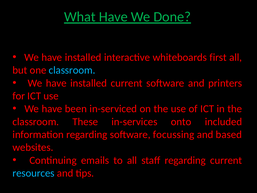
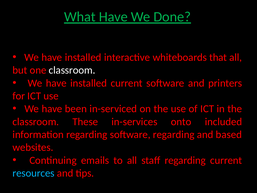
first: first -> that
classroom at (72, 70) colour: light blue -> white
software focussing: focussing -> regarding
